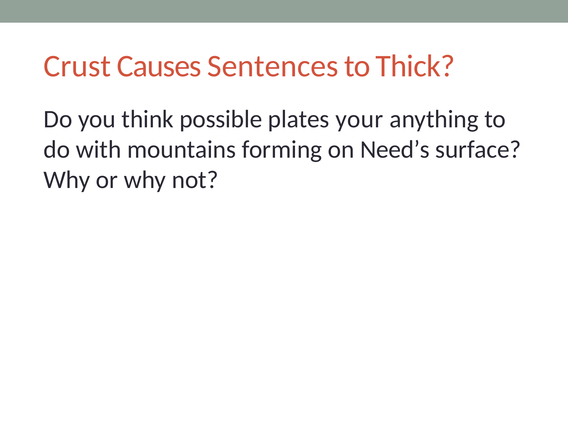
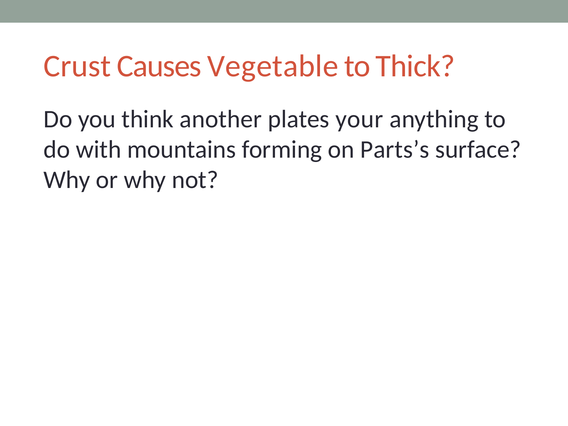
Sentences: Sentences -> Vegetable
possible: possible -> another
Need’s: Need’s -> Parts’s
